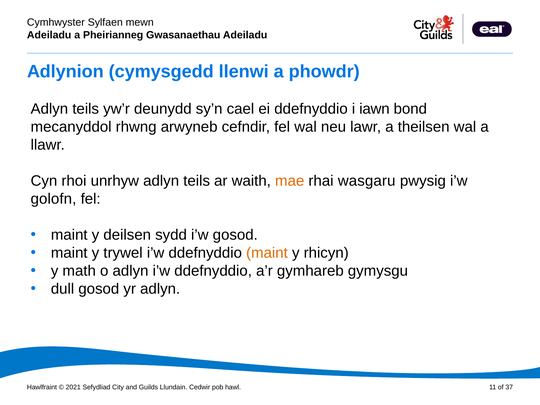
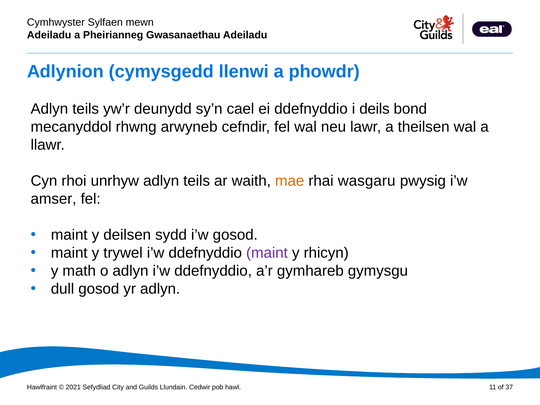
iawn: iawn -> deils
golofn: golofn -> amser
maint at (267, 253) colour: orange -> purple
